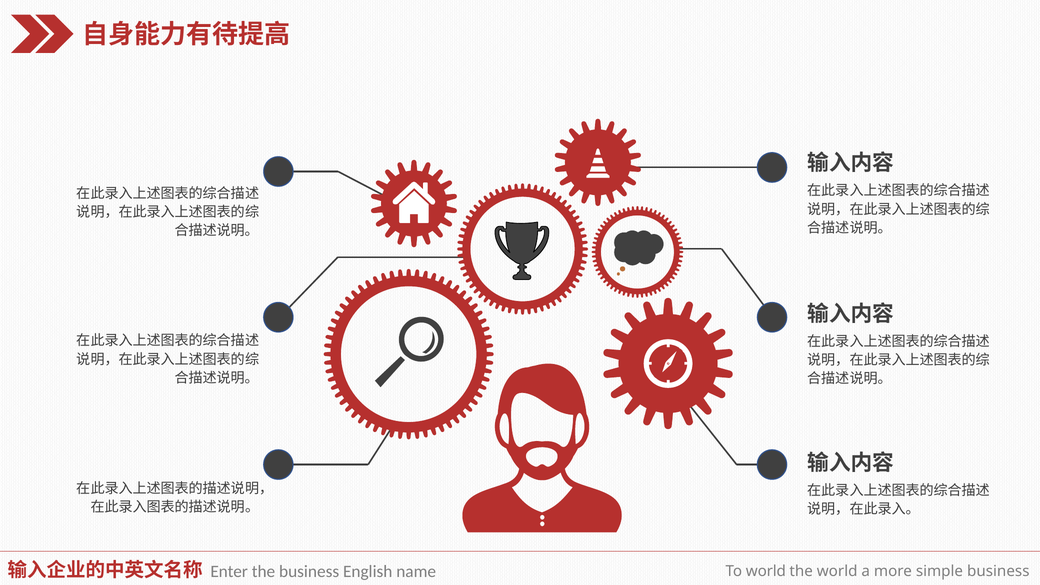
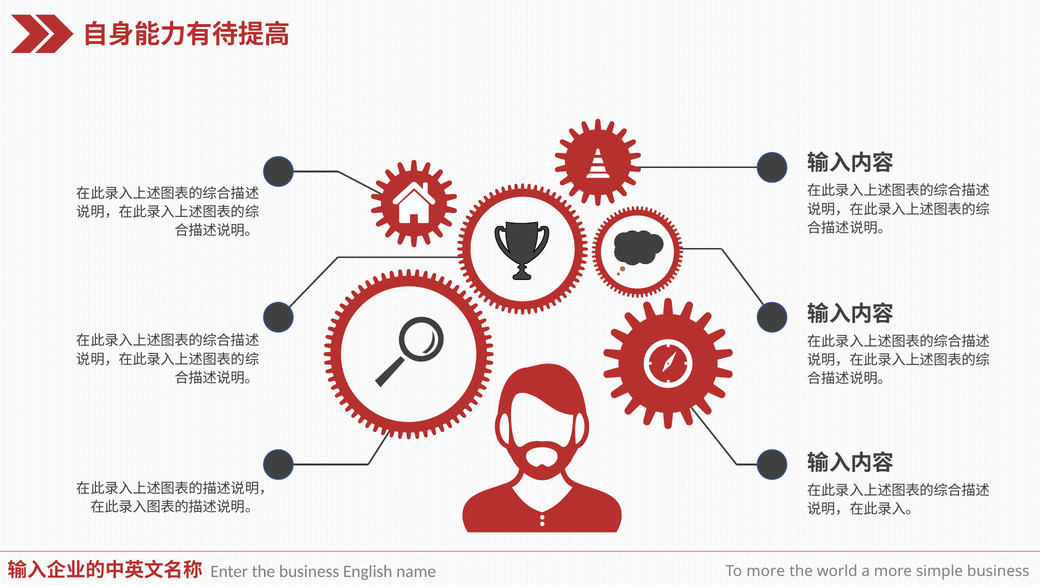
To world: world -> more
